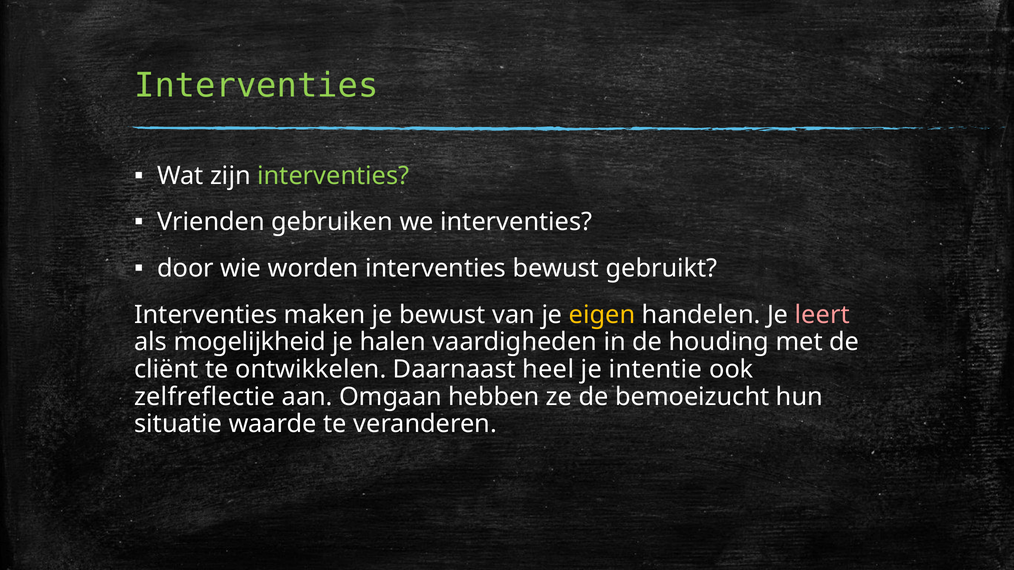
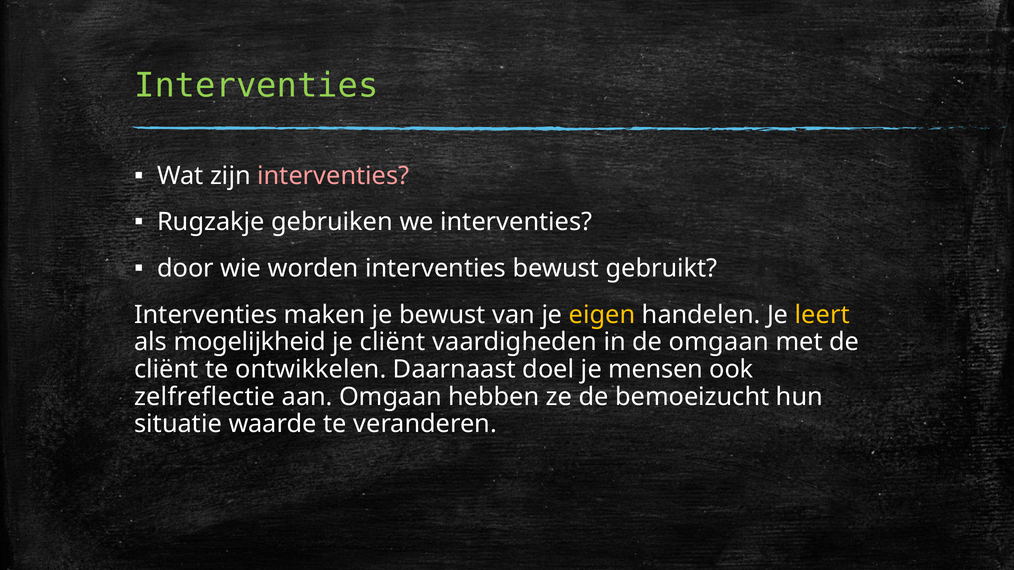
interventies at (333, 176) colour: light green -> pink
Vrienden: Vrienden -> Rugzakje
leert colour: pink -> yellow
je halen: halen -> cliënt
de houding: houding -> omgaan
heel: heel -> doel
intentie: intentie -> mensen
